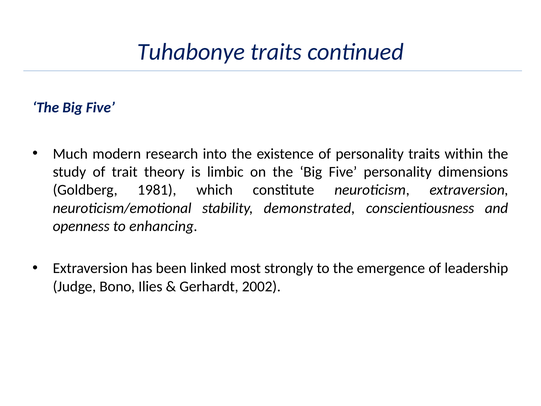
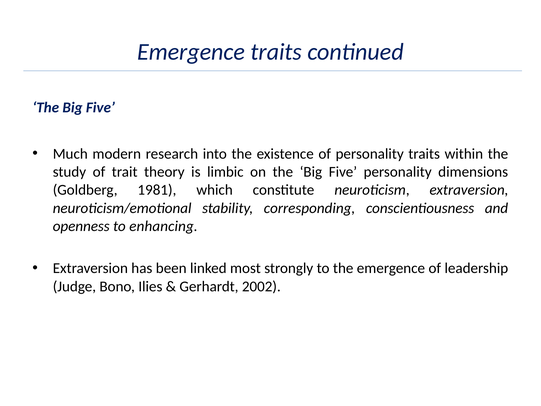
Tuhabonye at (191, 52): Tuhabonye -> Emergence
demonstrated: demonstrated -> corresponding
